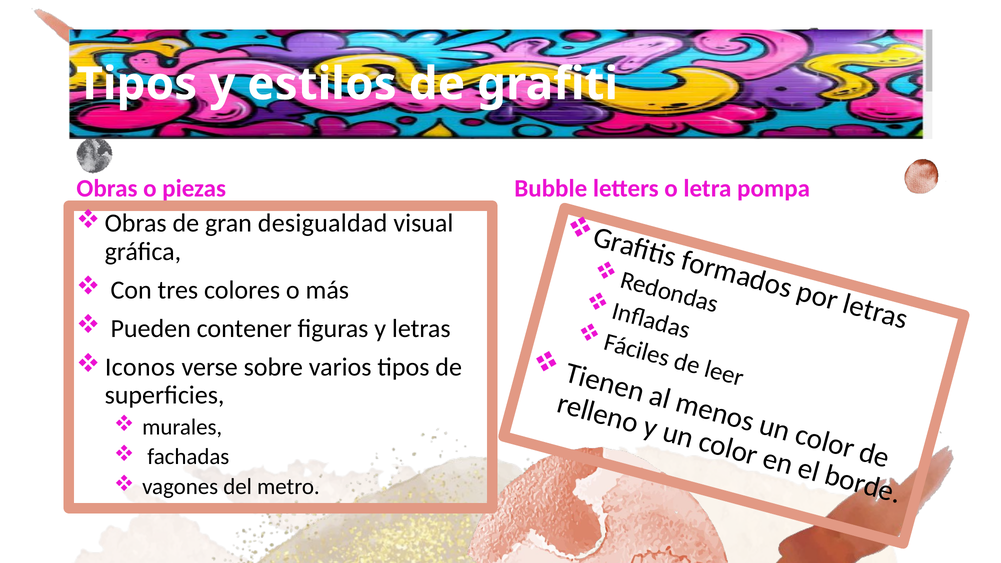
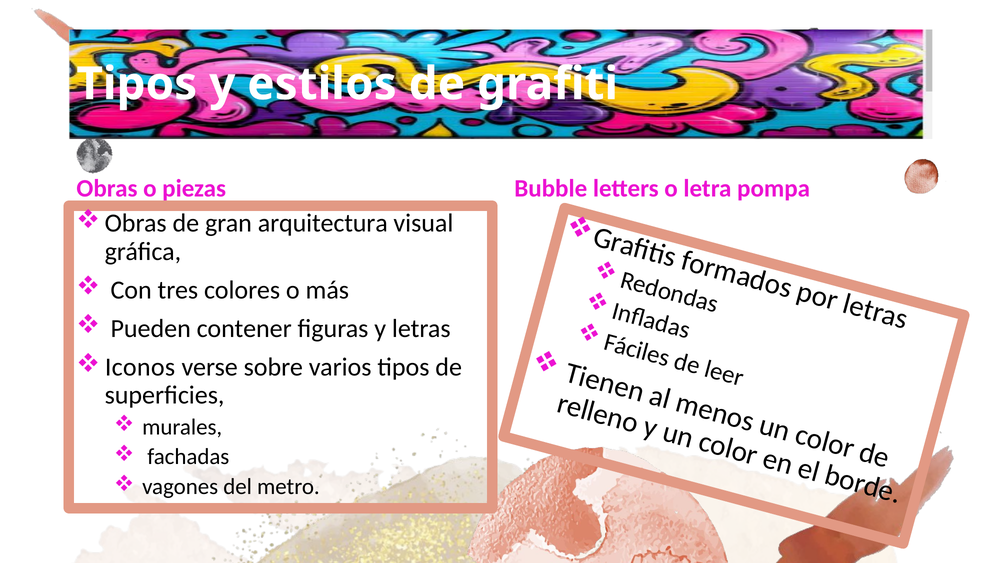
desigualdad: desigualdad -> arquitectura
